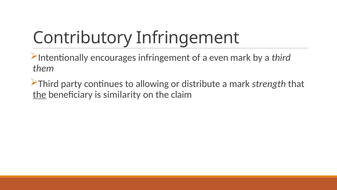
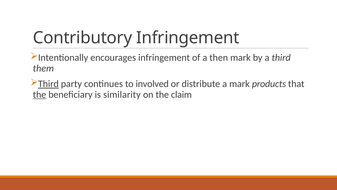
even: even -> then
Third at (48, 84) underline: none -> present
allowing: allowing -> involved
strength: strength -> products
